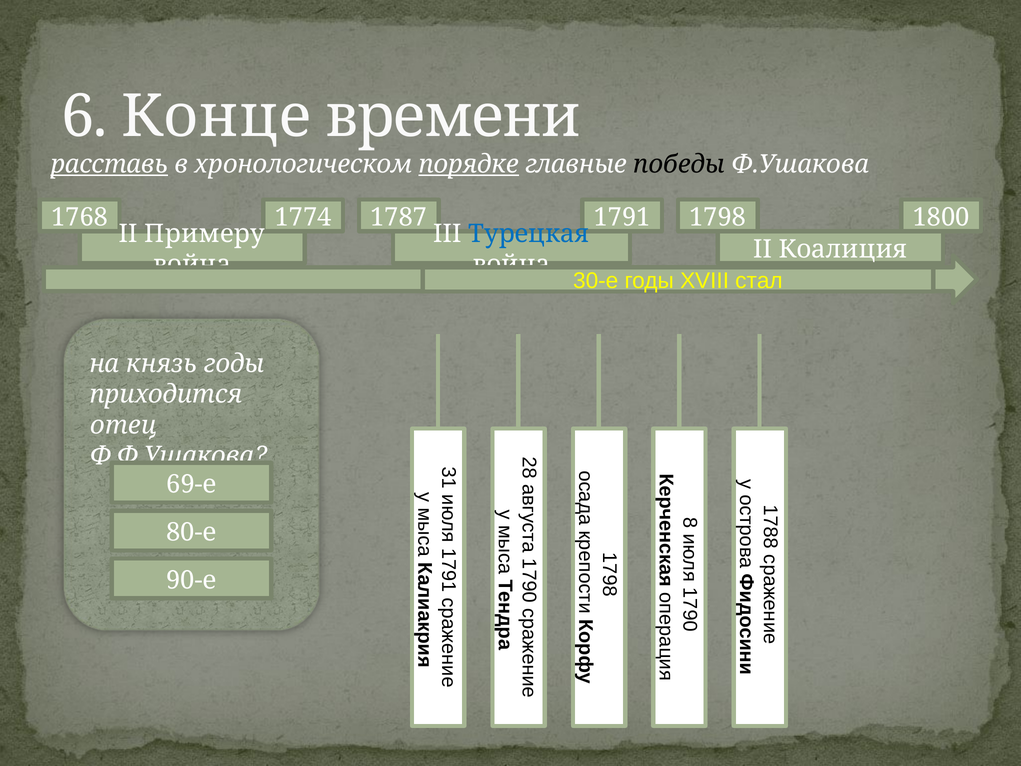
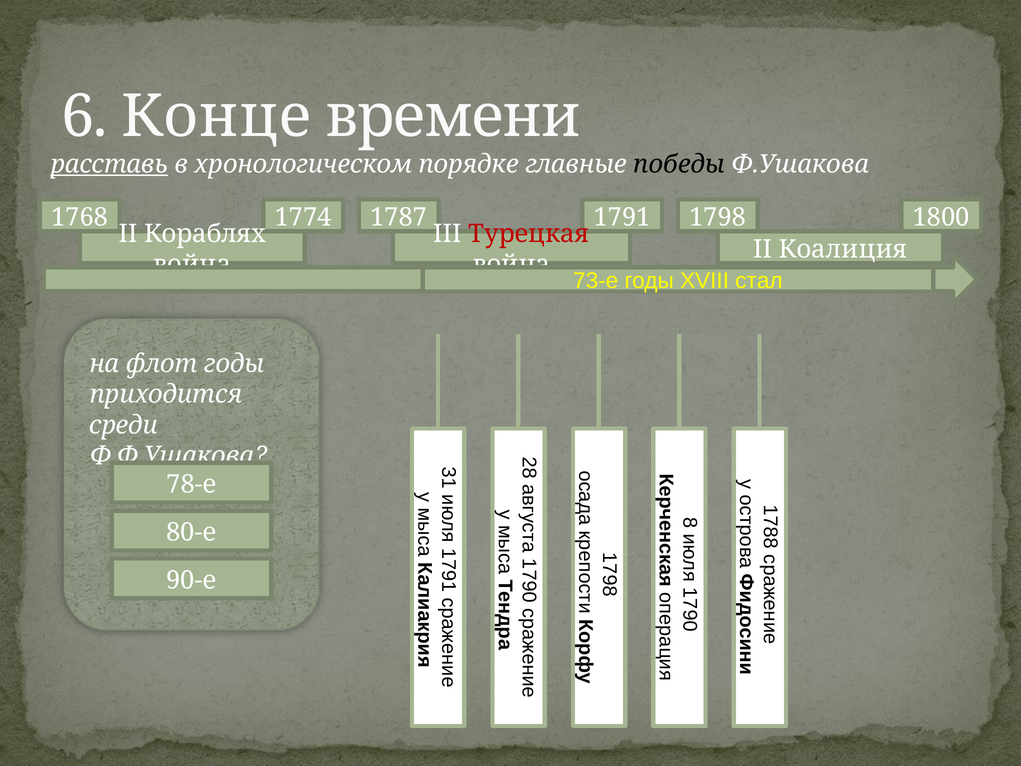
порядке underline: present -> none
Примеру: Примеру -> Кораблях
Турецкая colour: blue -> red
30-е: 30-е -> 73-е
князь: князь -> флот
отец: отец -> среди
69-е: 69-е -> 78-е
